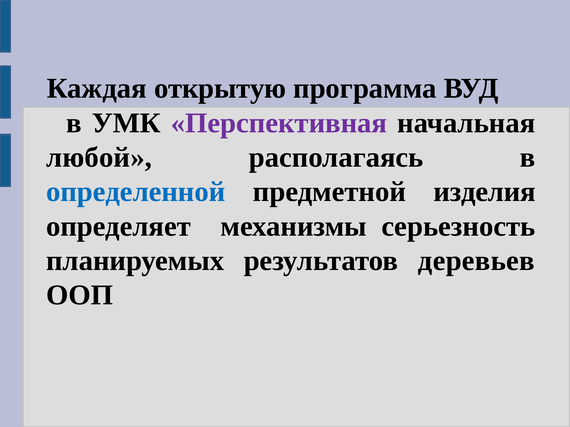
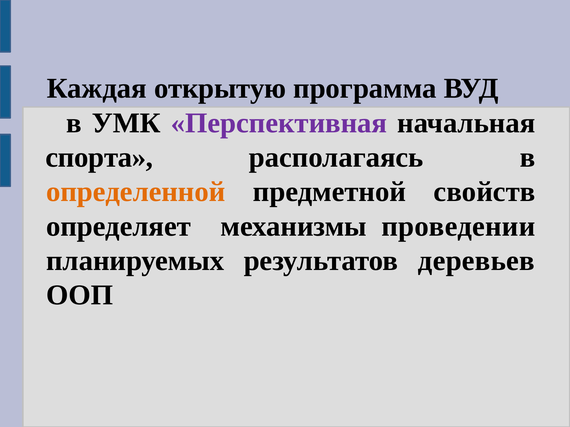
любой: любой -> спорта
определенной colour: blue -> orange
изделия: изделия -> свойств
серьезность: серьезность -> проведении
